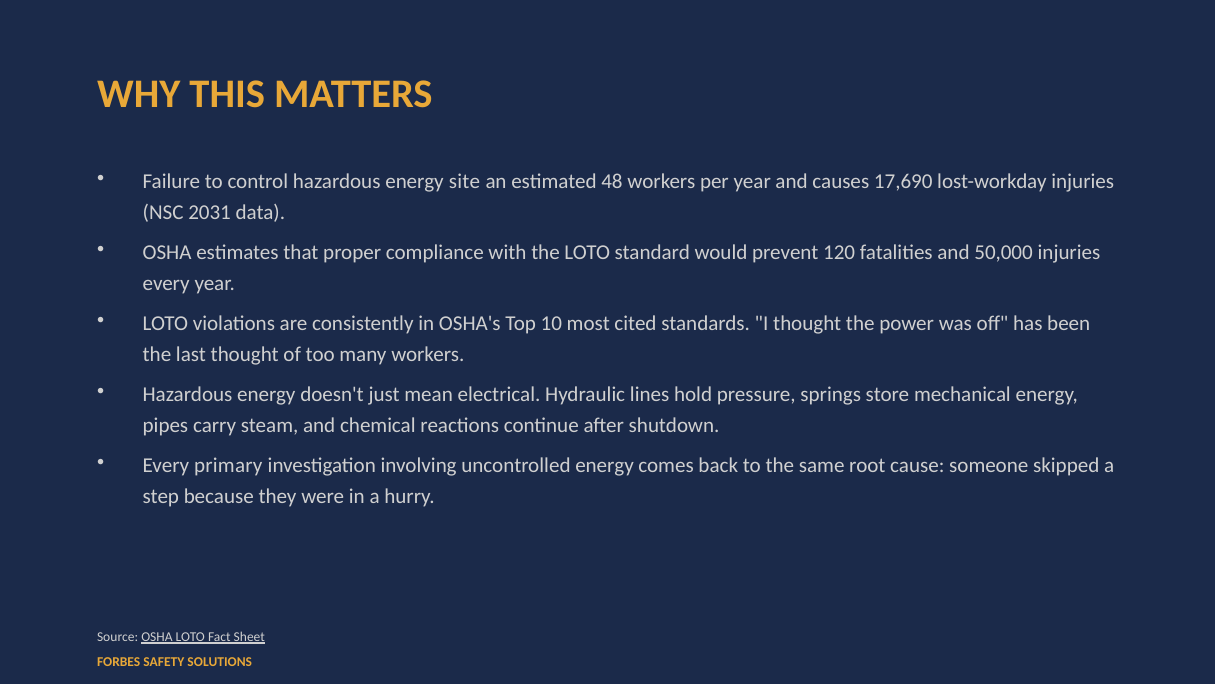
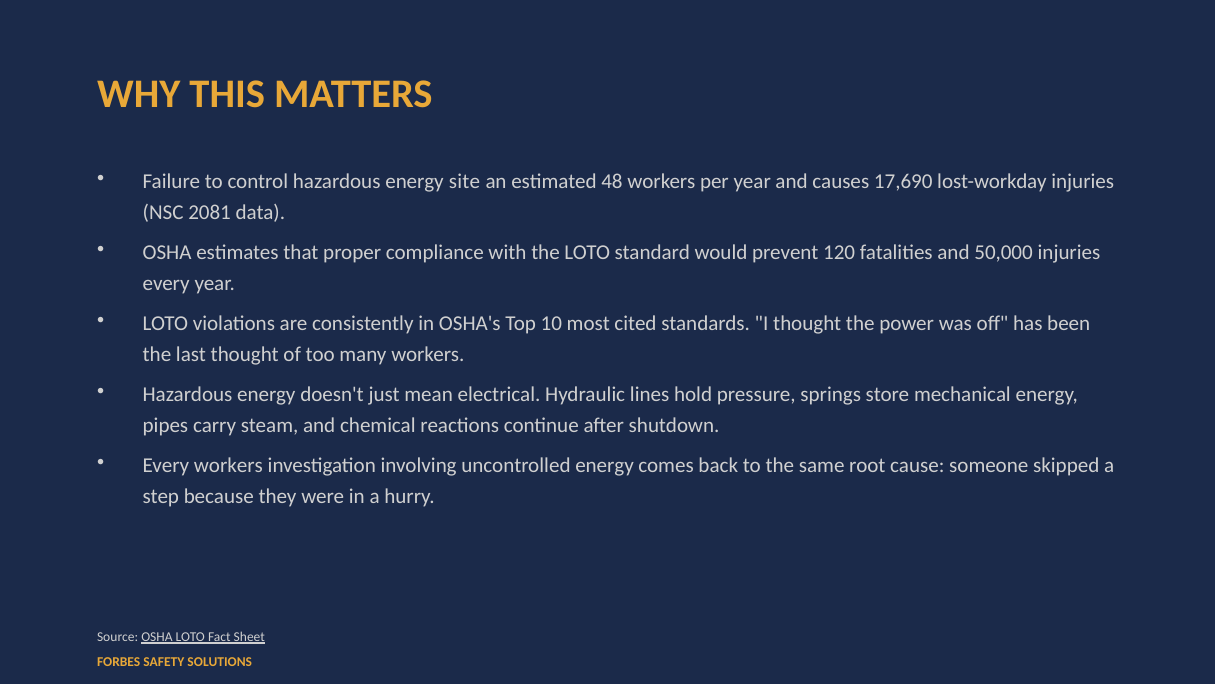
2031: 2031 -> 2081
Every primary: primary -> workers
